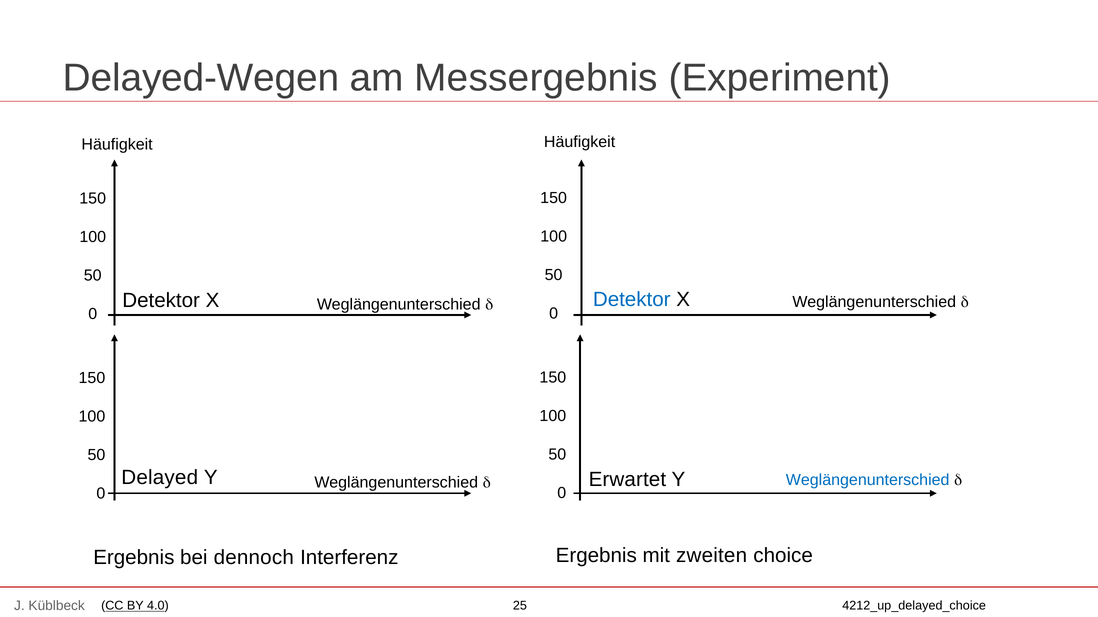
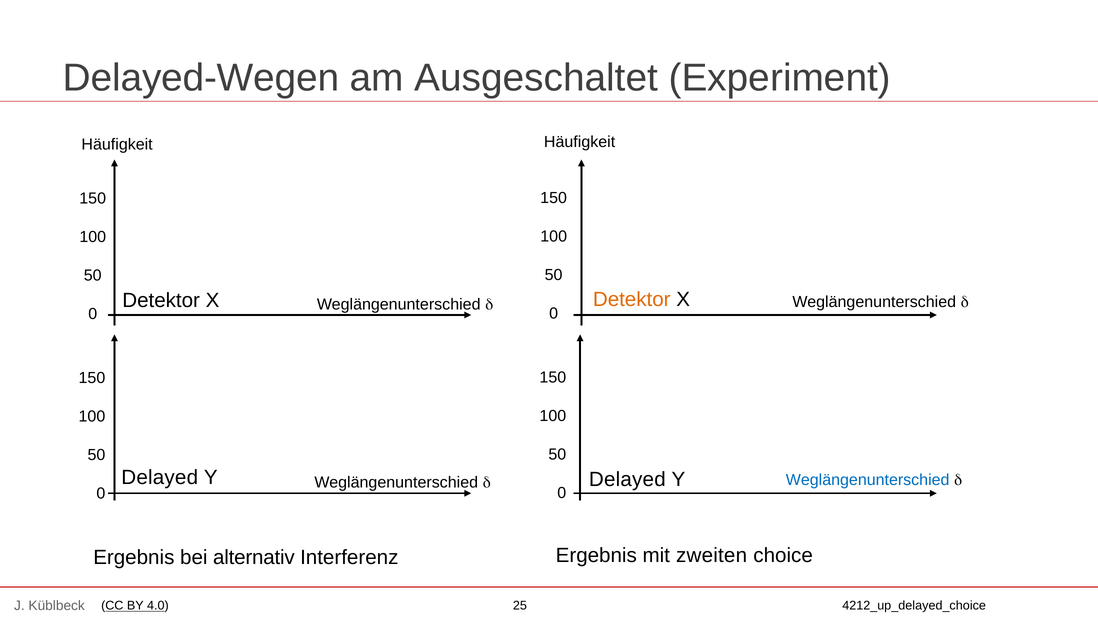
Messergebnis: Messergebnis -> Ausgeschaltet
Detektor at (632, 300) colour: blue -> orange
Y Erwartet: Erwartet -> Delayed
dennoch: dennoch -> alternativ
